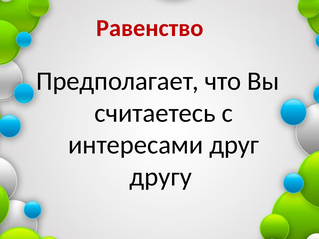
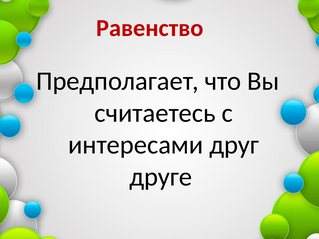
другу: другу -> друге
